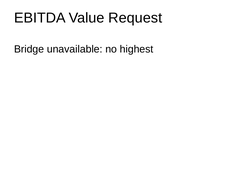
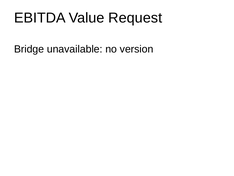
highest: highest -> version
